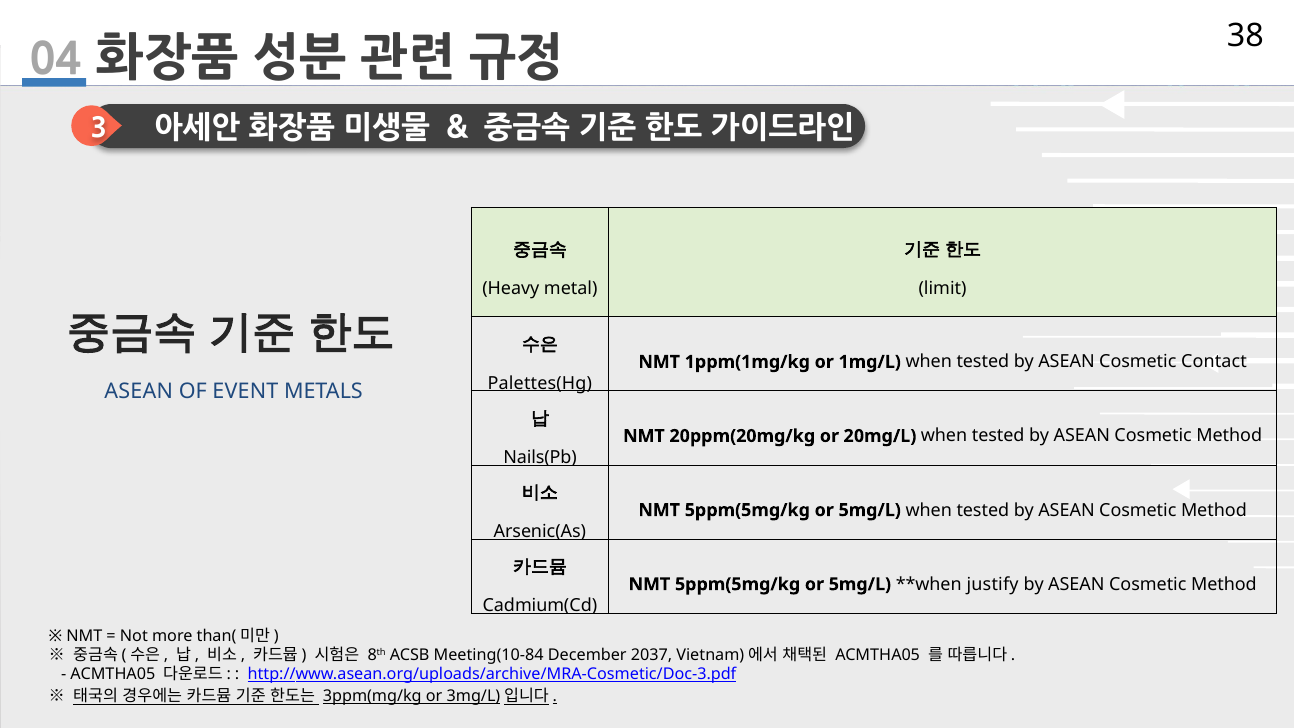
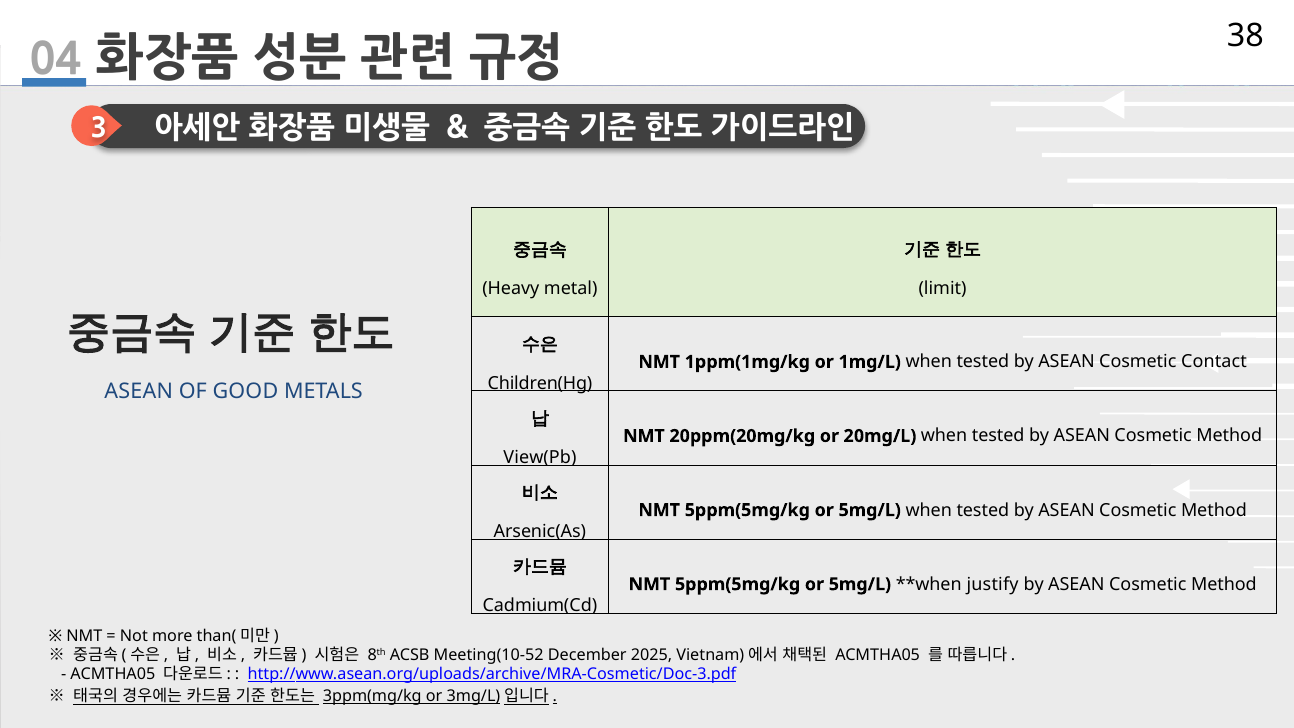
Palettes(Hg: Palettes(Hg -> Children(Hg
EVENT: EVENT -> GOOD
Nails(Pb: Nails(Pb -> View(Pb
Meeting(10-84: Meeting(10-84 -> Meeting(10-52
2037: 2037 -> 2025
